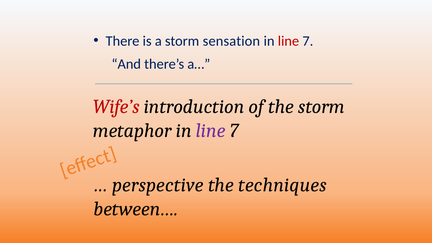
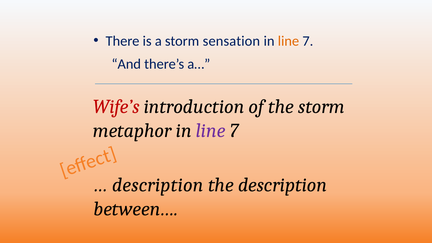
line at (288, 41) colour: red -> orange
perspective at (158, 185): perspective -> description
the techniques: techniques -> description
